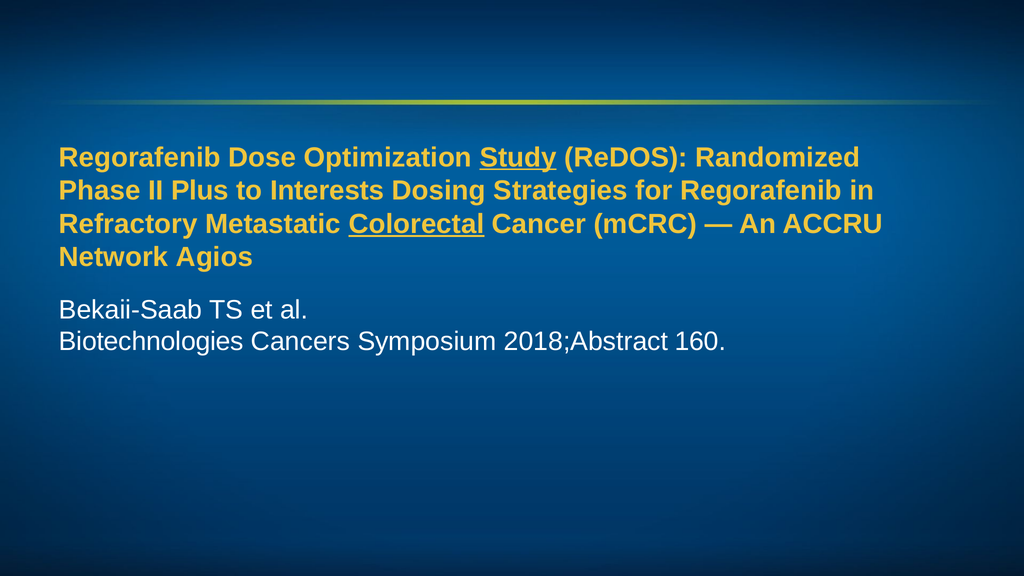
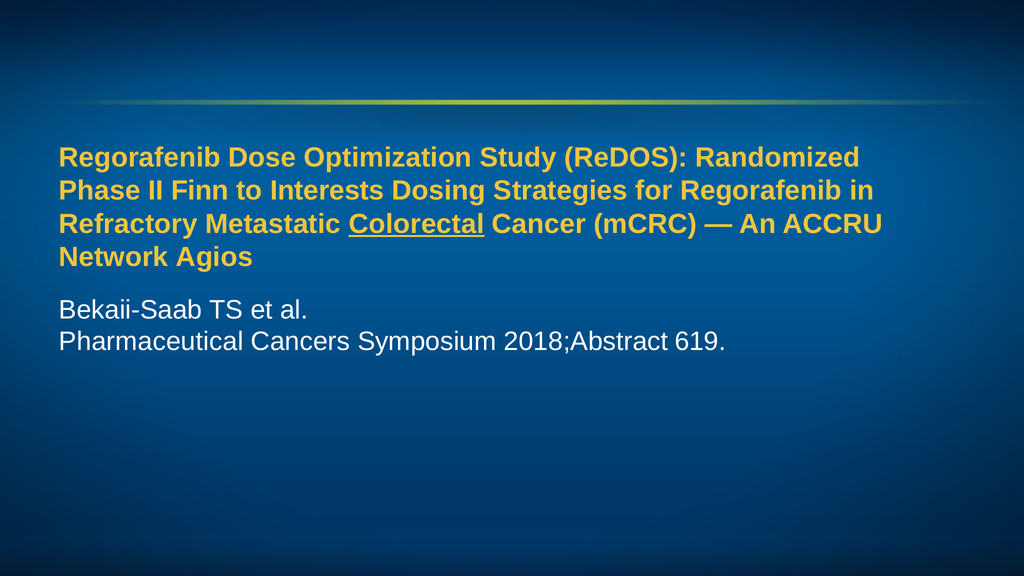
Study underline: present -> none
Plus: Plus -> Finn
Biotechnologies: Biotechnologies -> Pharmaceutical
160: 160 -> 619
